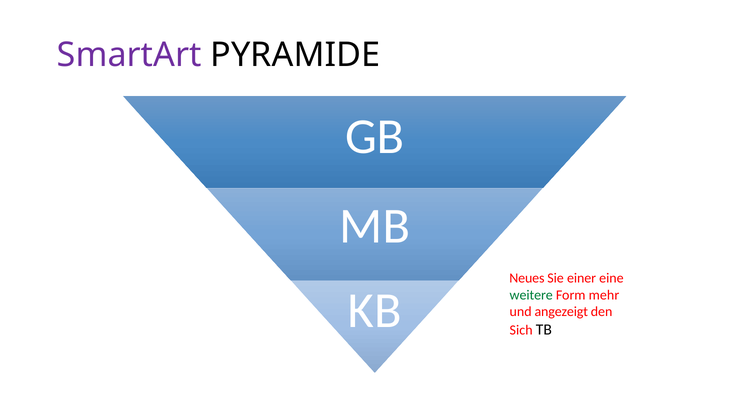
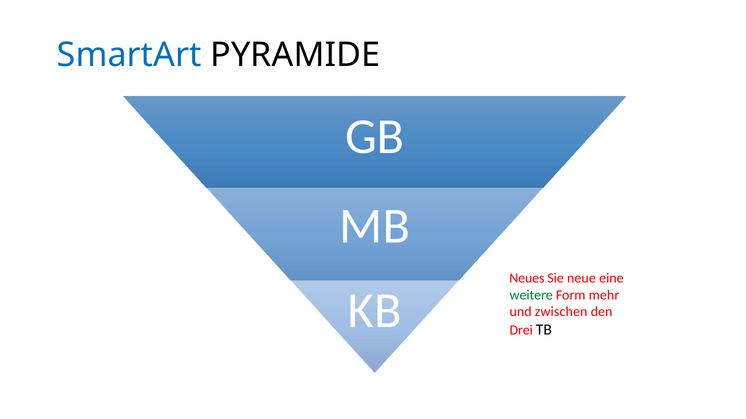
SmartArt colour: purple -> blue
einer: einer -> neue
angezeigt: angezeigt -> zwischen
Sich: Sich -> Drei
